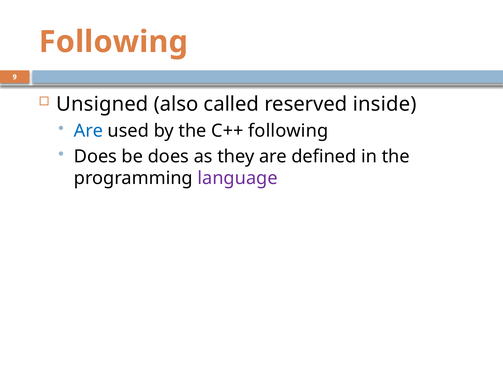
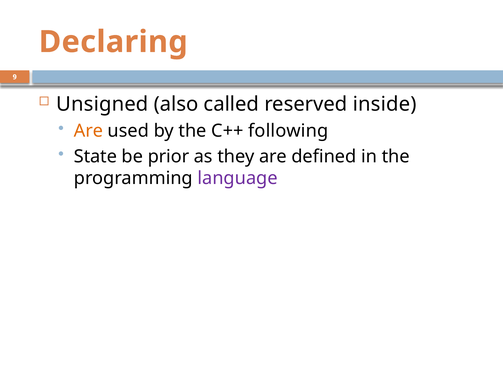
Following at (113, 42): Following -> Declaring
Are at (88, 131) colour: blue -> orange
Does at (95, 156): Does -> State
be does: does -> prior
